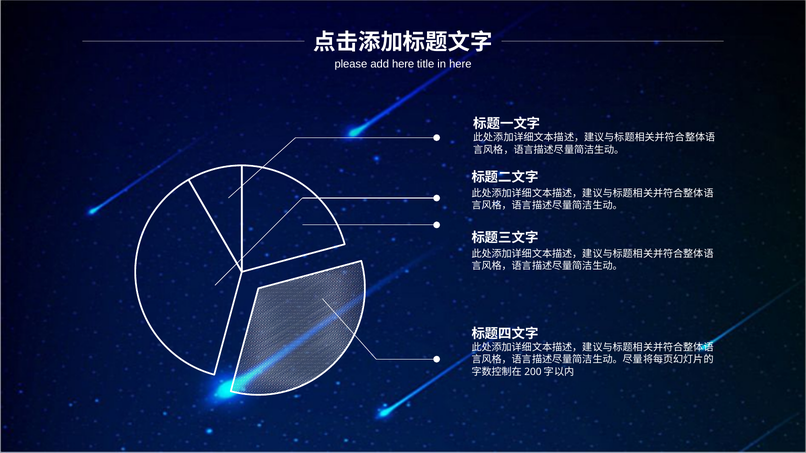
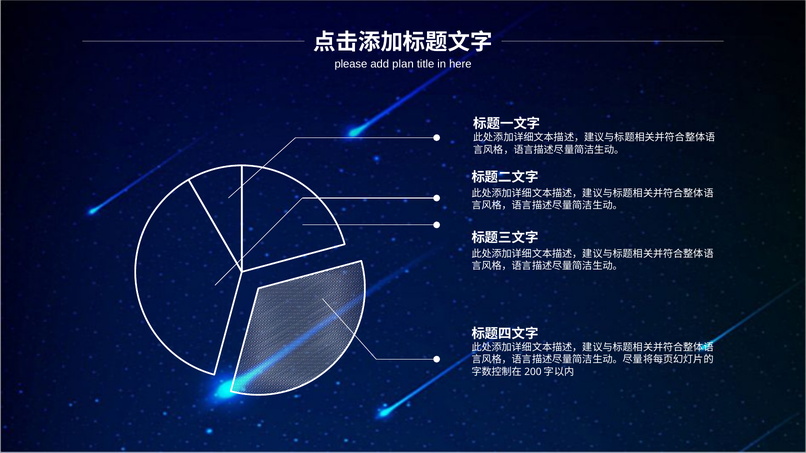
add here: here -> plan
